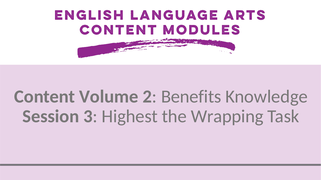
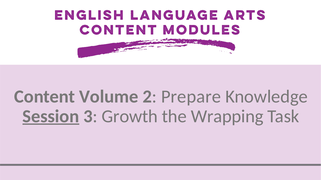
Benefits: Benefits -> Prepare
Session underline: none -> present
Highest: Highest -> Growth
